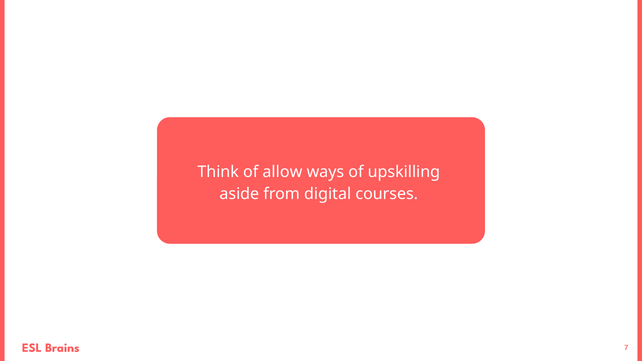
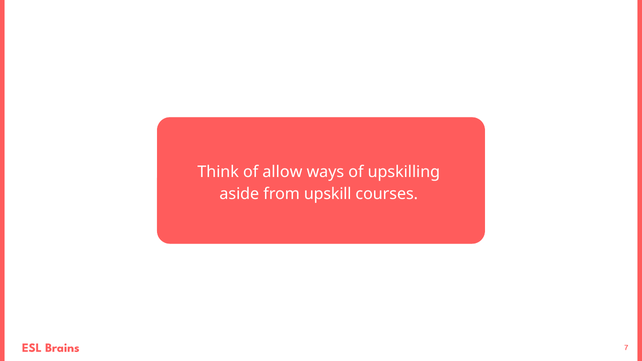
digital: digital -> upskill
